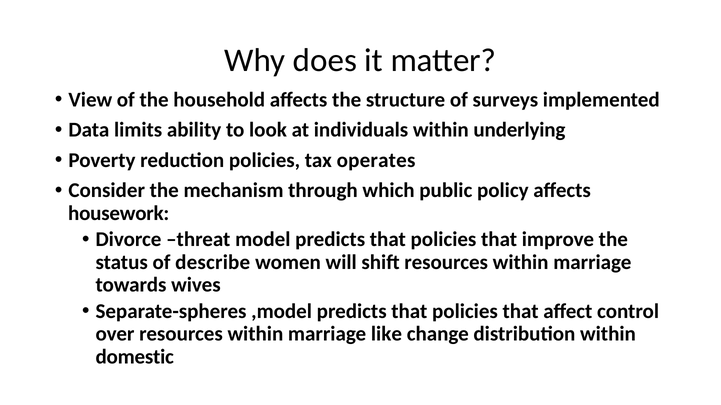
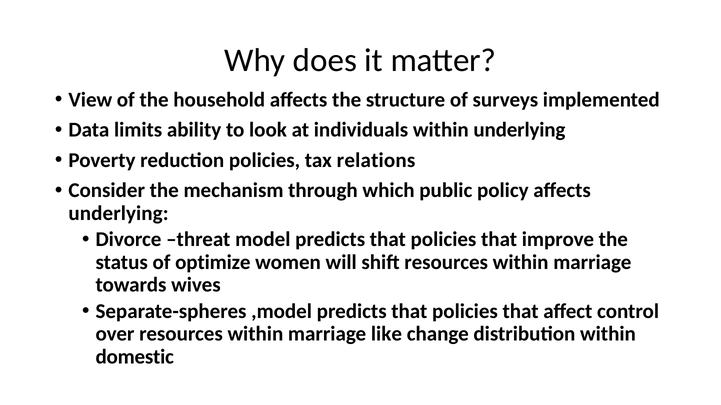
operates: operates -> relations
housework at (119, 213): housework -> underlying
describe: describe -> optimize
